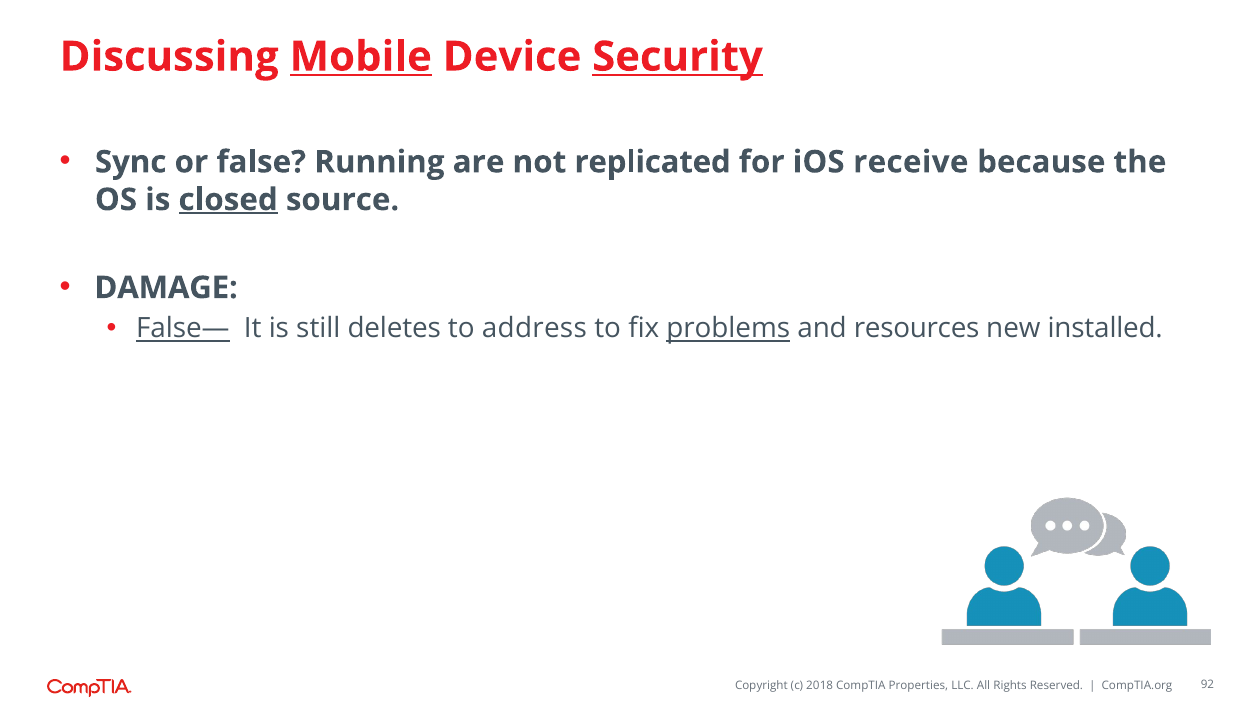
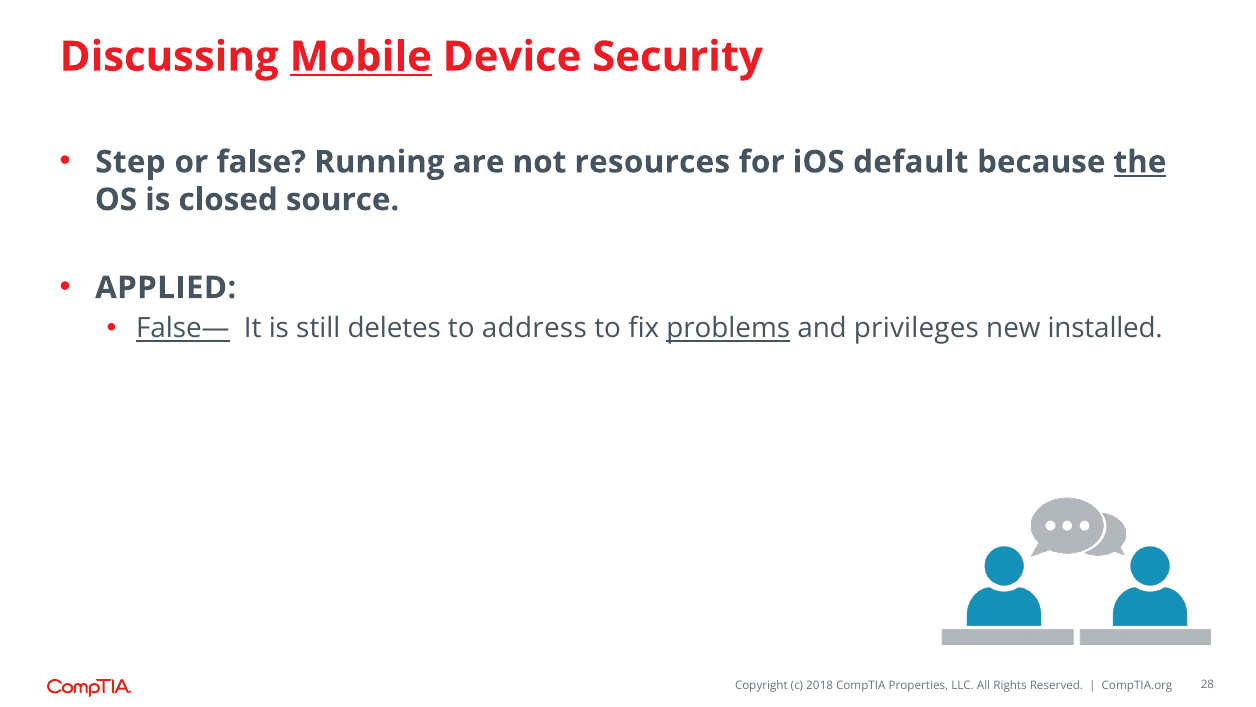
Security underline: present -> none
Sync: Sync -> Step
replicated: replicated -> resources
receive: receive -> default
the underline: none -> present
closed underline: present -> none
DAMAGE: DAMAGE -> APPLIED
resources: resources -> privileges
92: 92 -> 28
